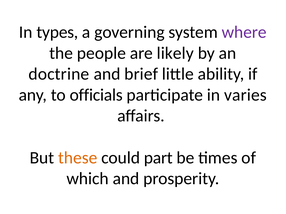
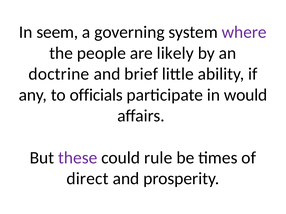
types: types -> seem
varies: varies -> would
these colour: orange -> purple
part: part -> rule
which: which -> direct
